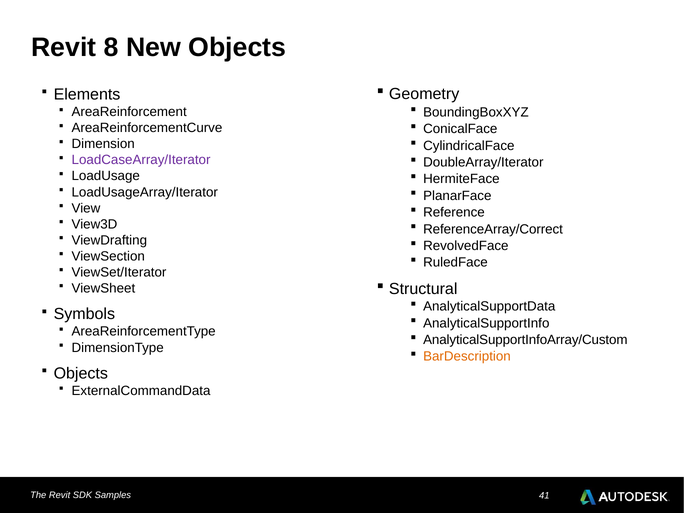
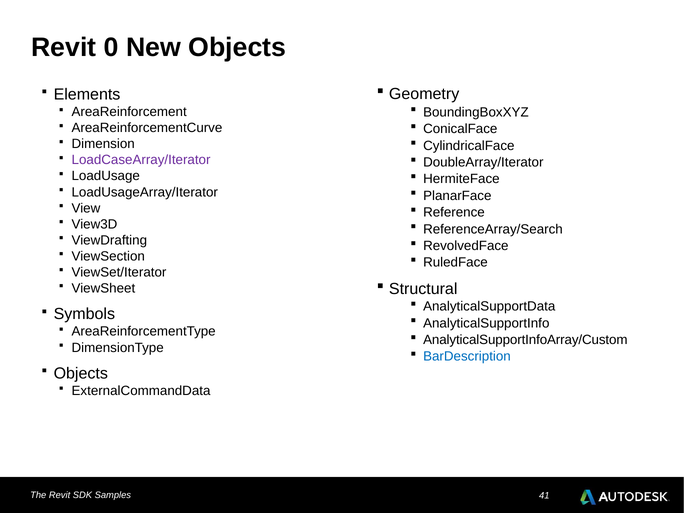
8: 8 -> 0
ReferenceArray/Correct: ReferenceArray/Correct -> ReferenceArray/Search
BarDescription colour: orange -> blue
